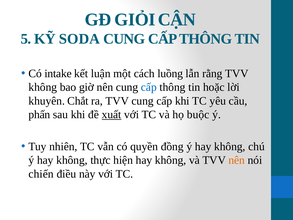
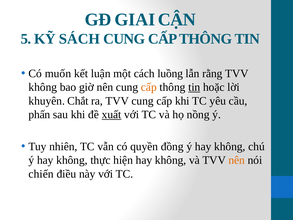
GIỎI: GIỎI -> GIAI
SODA: SODA -> SÁCH
intake: intake -> muốn
cấp at (149, 87) colour: blue -> orange
tin at (194, 87) underline: none -> present
buộc: buộc -> nồng
